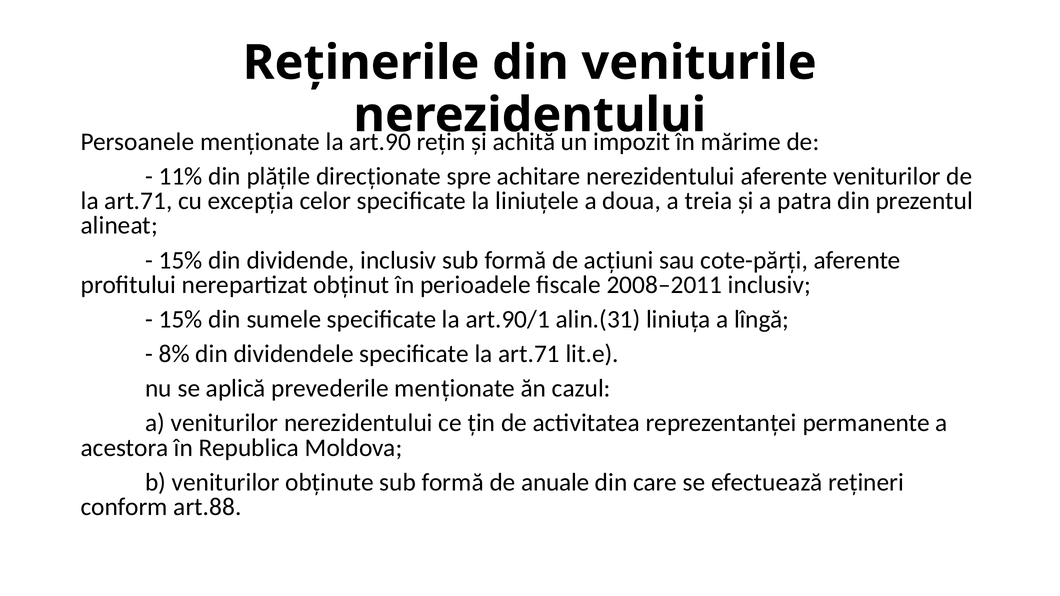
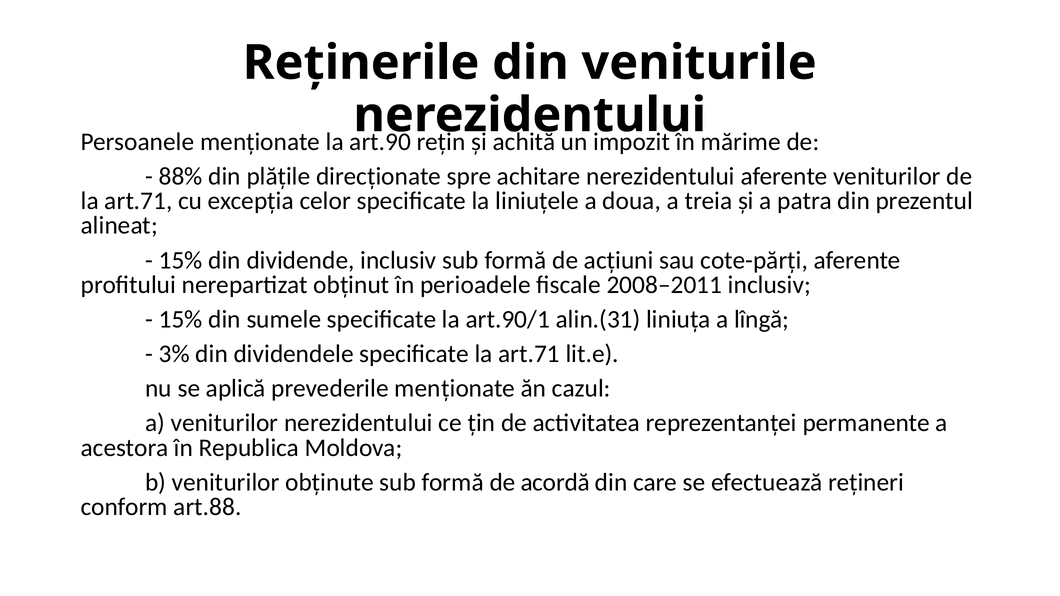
11%: 11% -> 88%
8%: 8% -> 3%
anuale: anuale -> acordă
